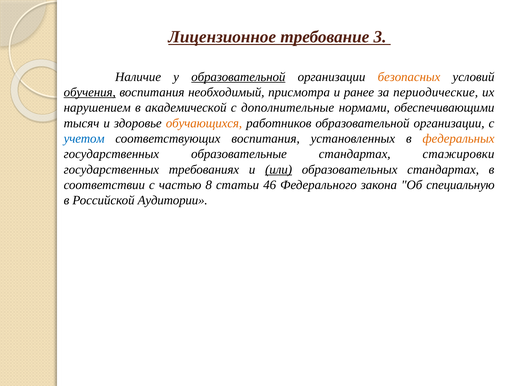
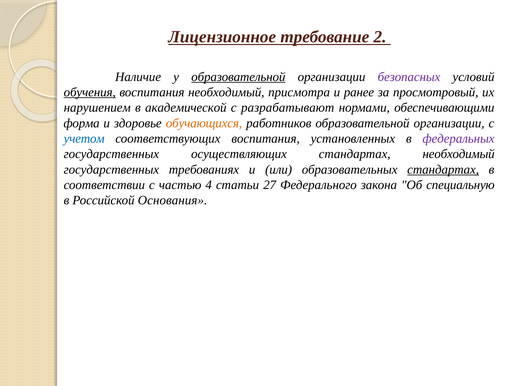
3: 3 -> 2
безопасных colour: orange -> purple
периодические: периодические -> просмотровый
дополнительные: дополнительные -> разрабатывают
тысяч: тысяч -> форма
федеральных colour: orange -> purple
образовательные: образовательные -> осуществляющих
стандартах стажировки: стажировки -> необходимый
или underline: present -> none
стандартах at (443, 169) underline: none -> present
8: 8 -> 4
46: 46 -> 27
Аудитории: Аудитории -> Основания
